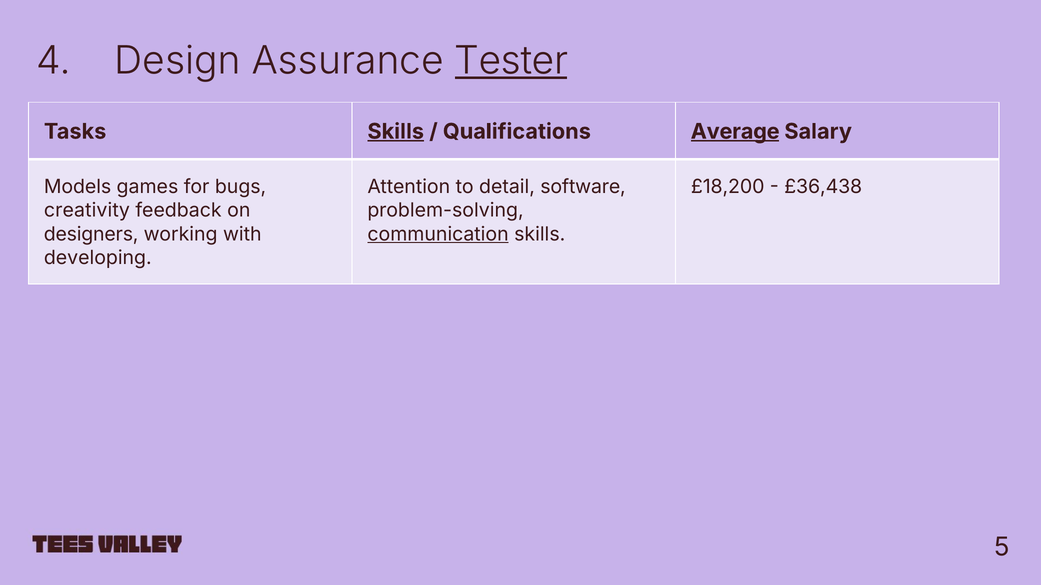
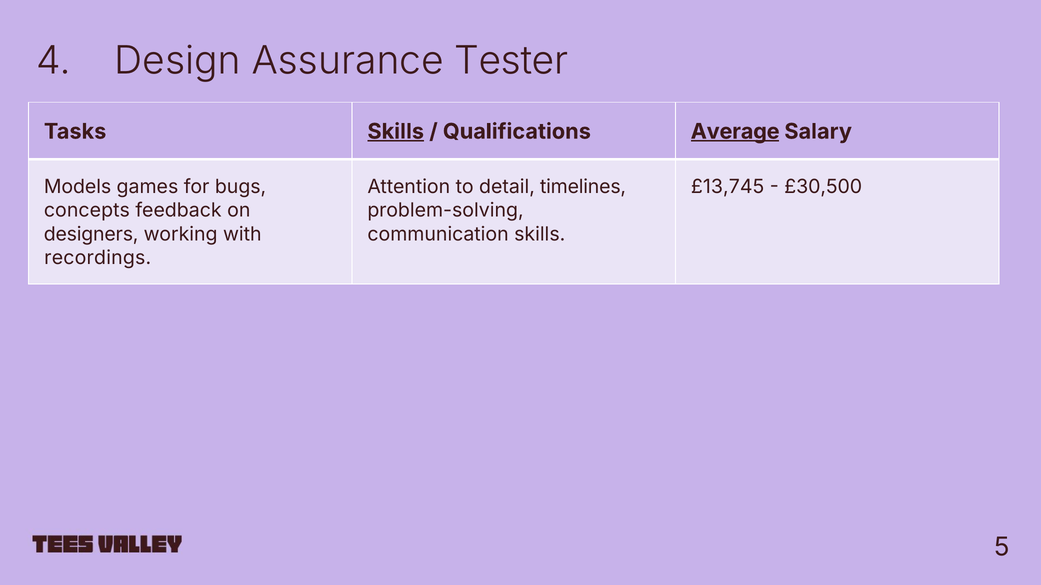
Tester underline: present -> none
software: software -> timelines
£18,200: £18,200 -> £13,745
£36,438: £36,438 -> £30,500
creativity: creativity -> concepts
communication underline: present -> none
developing: developing -> recordings
